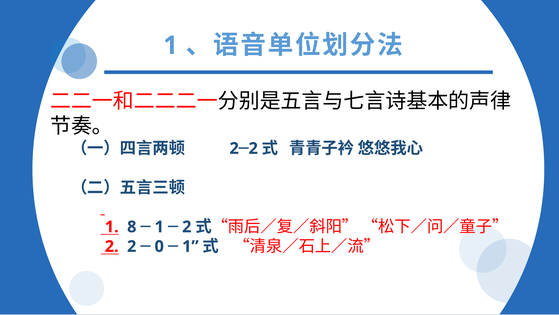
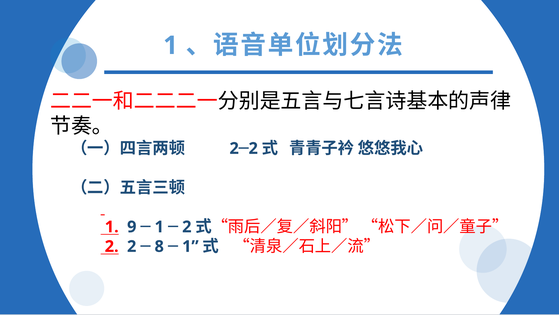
8: 8 -> 9
0: 0 -> 8
